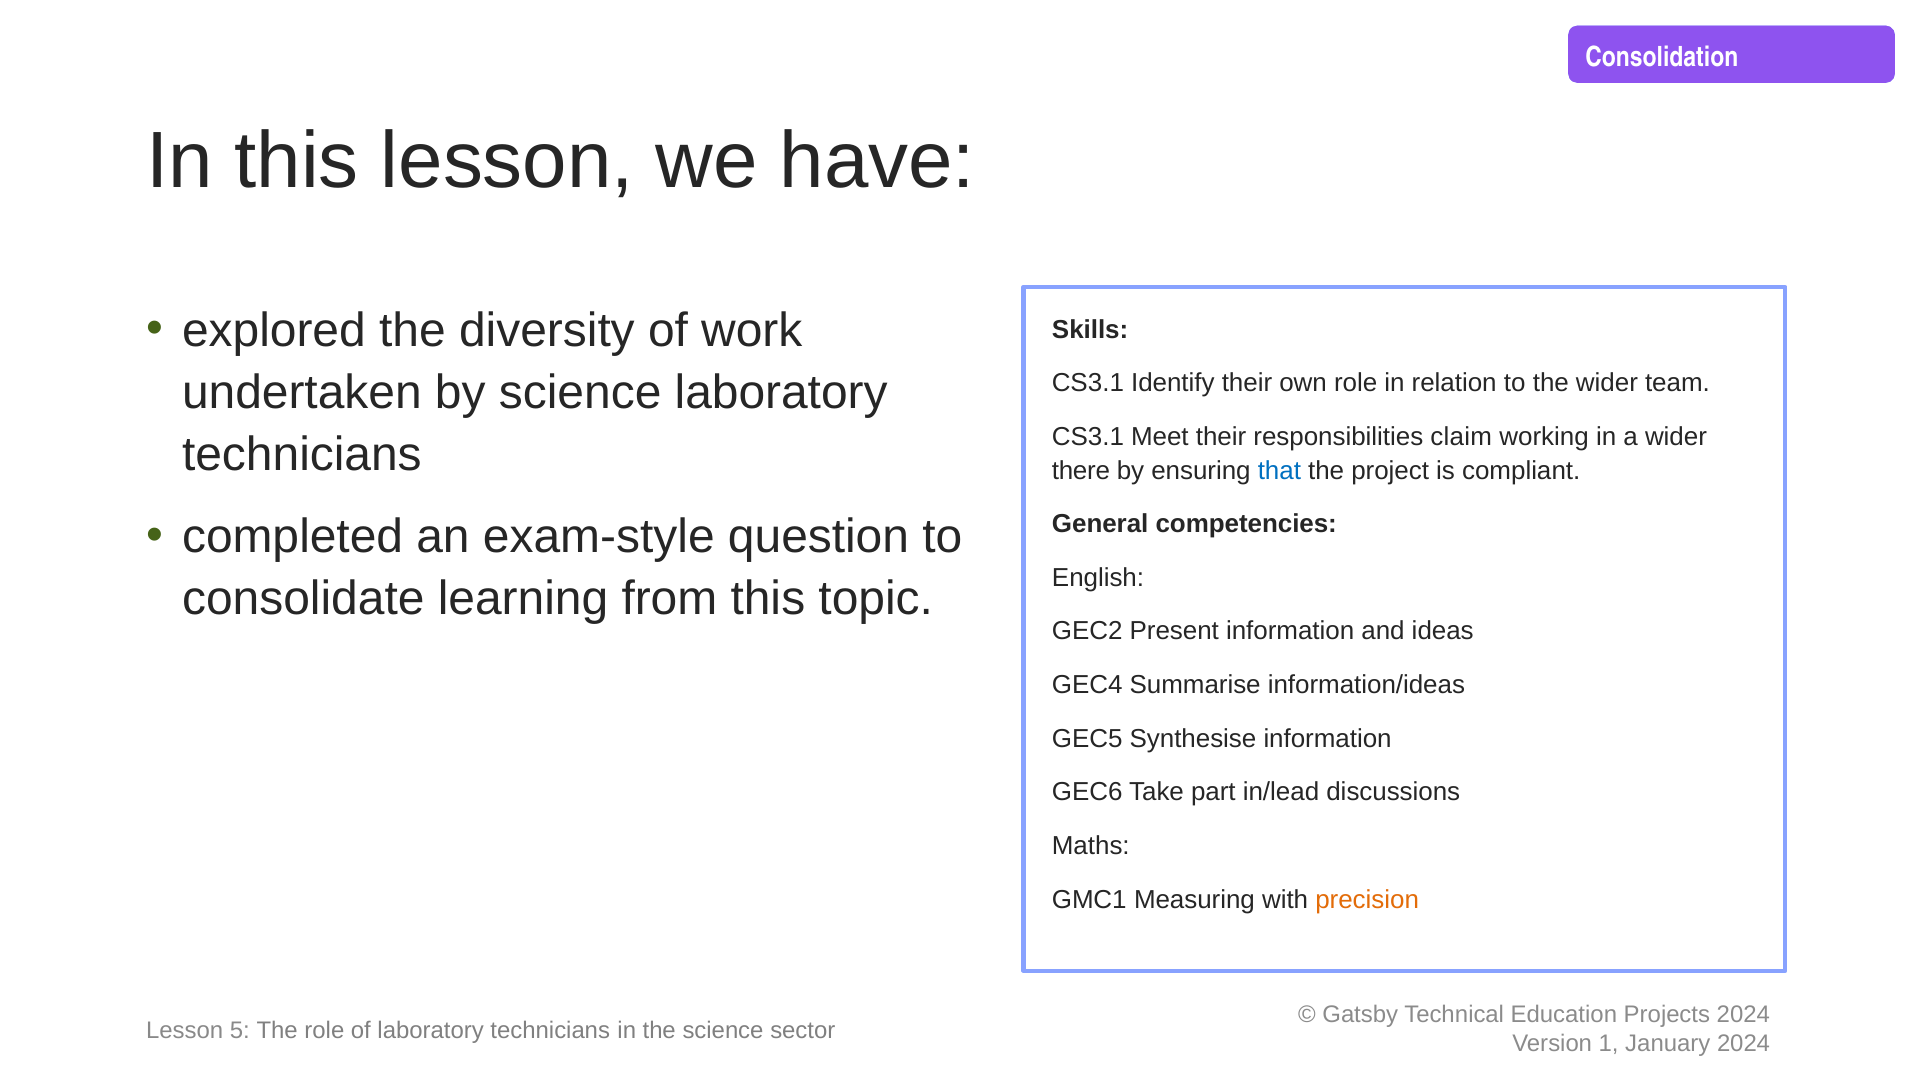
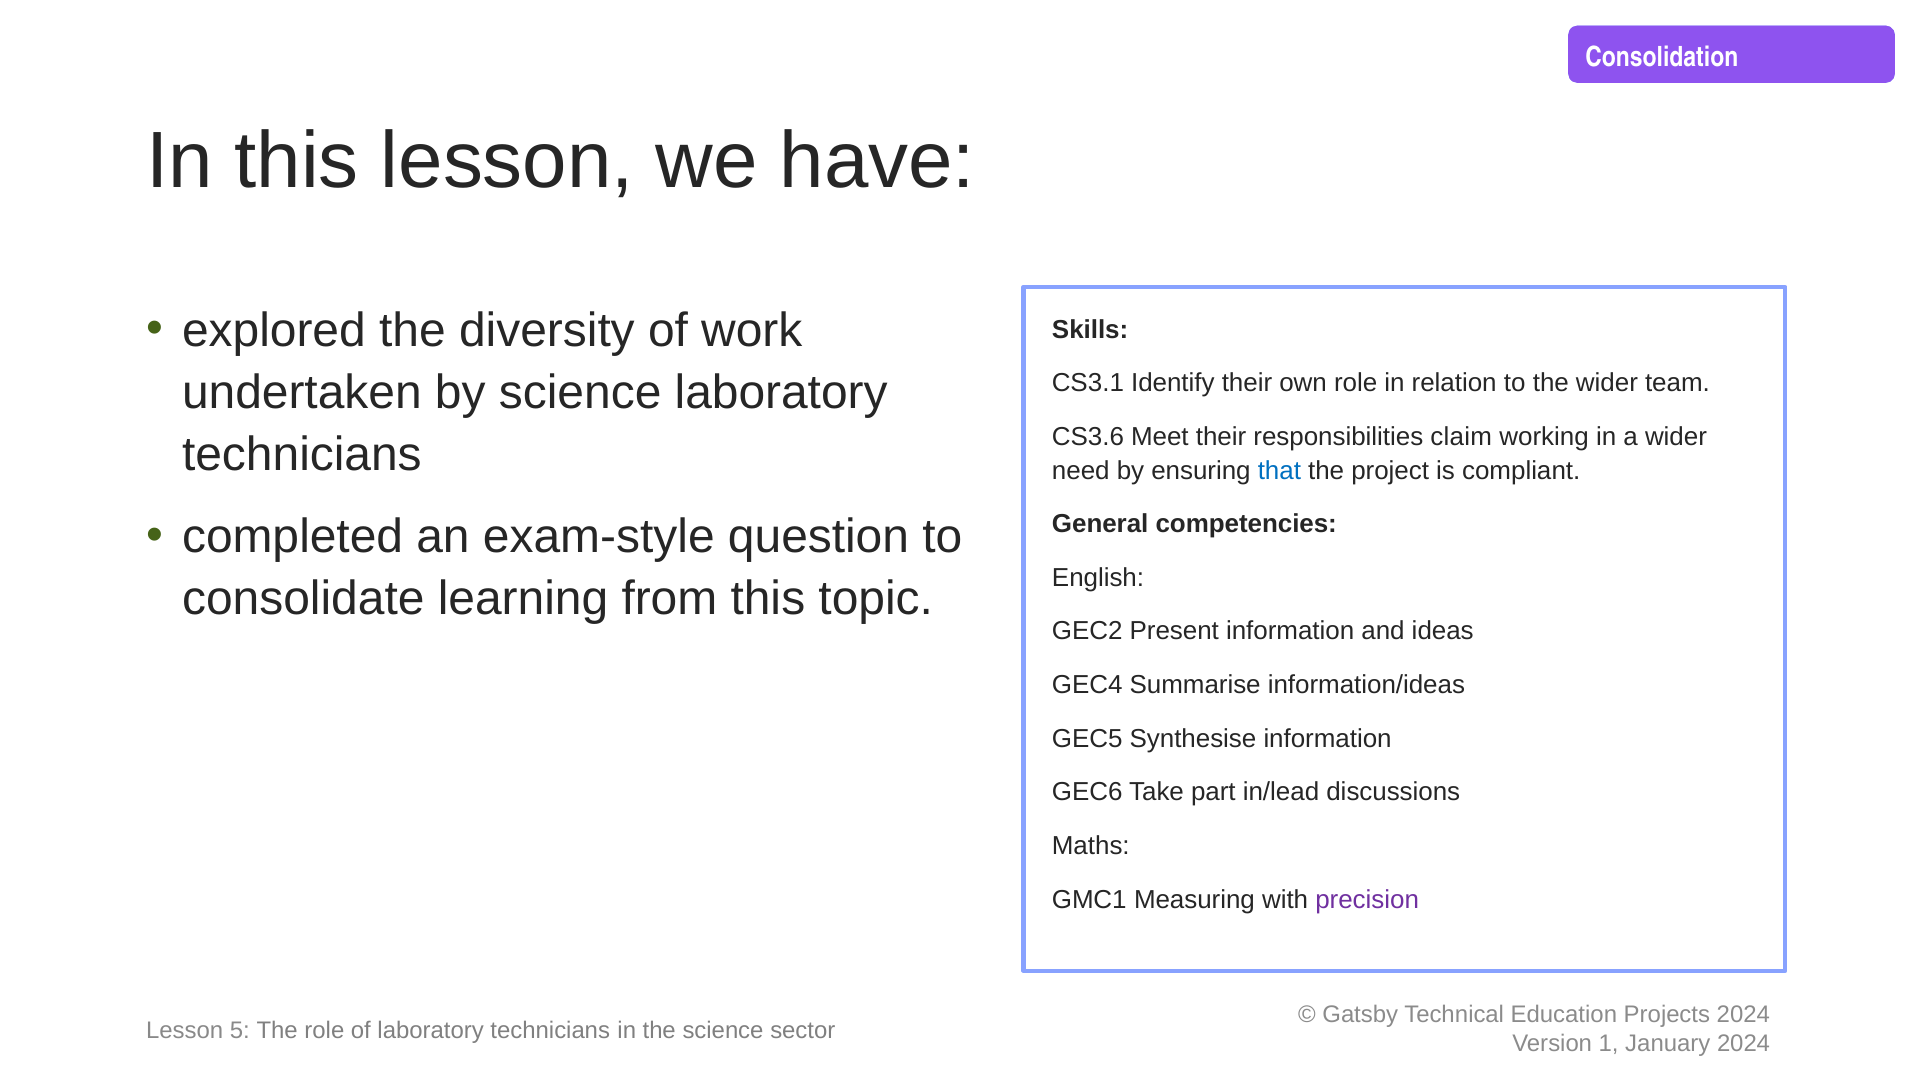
CS3.1 at (1088, 437): CS3.1 -> CS3.6
there: there -> need
precision colour: orange -> purple
